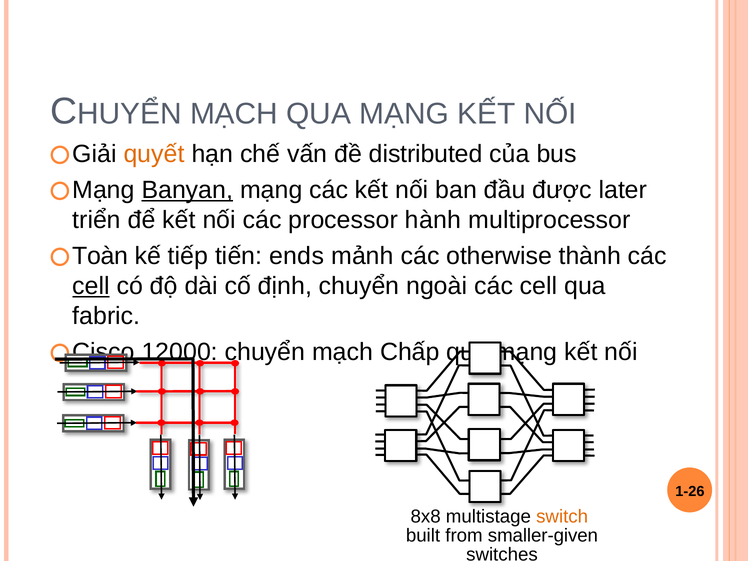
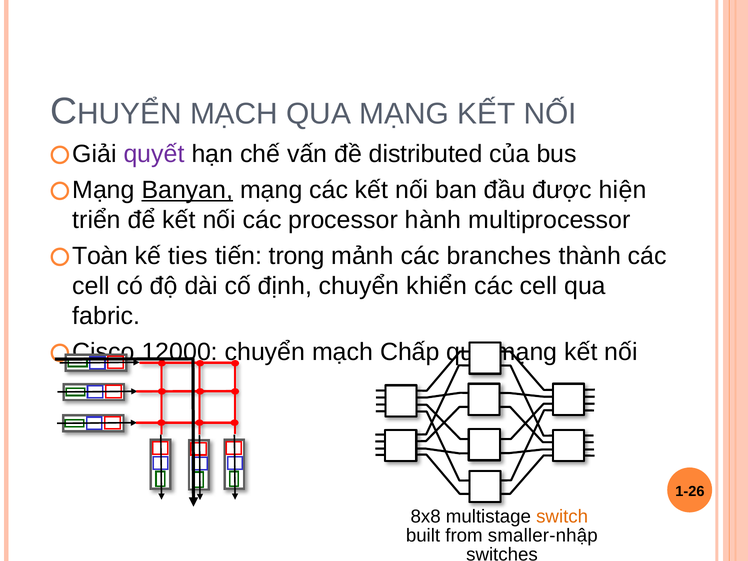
quyết colour: orange -> purple
later: later -> hiện
tiếp: tiếp -> ties
ends: ends -> trong
otherwise: otherwise -> branches
cell at (91, 286) underline: present -> none
ngoài: ngoài -> khiển
smaller-given: smaller-given -> smaller-nhập
